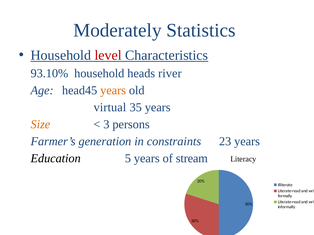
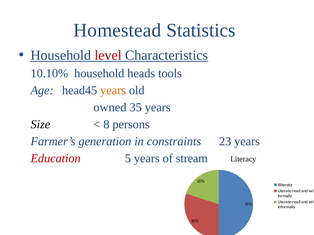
Moderately: Moderately -> Homestead
93.10%: 93.10% -> 10.10%
river: river -> tools
virtual: virtual -> owned
Size colour: orange -> black
3: 3 -> 8
Education colour: black -> red
